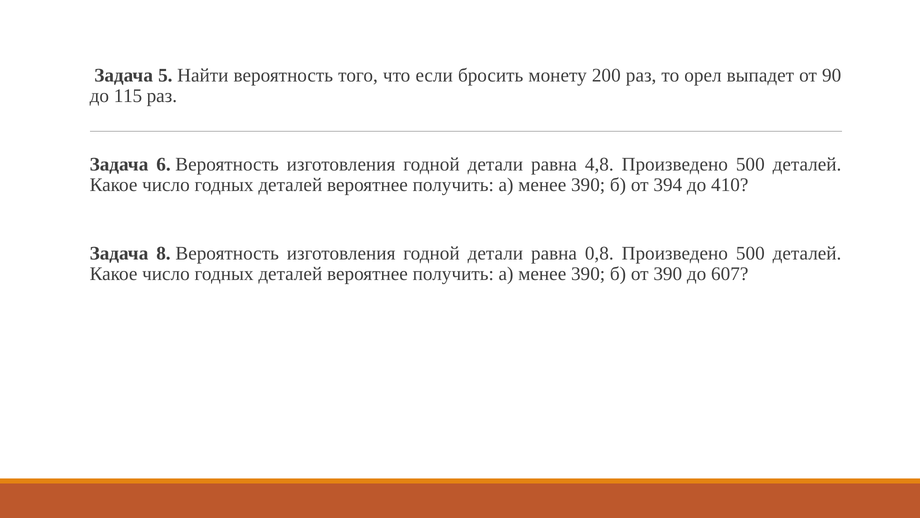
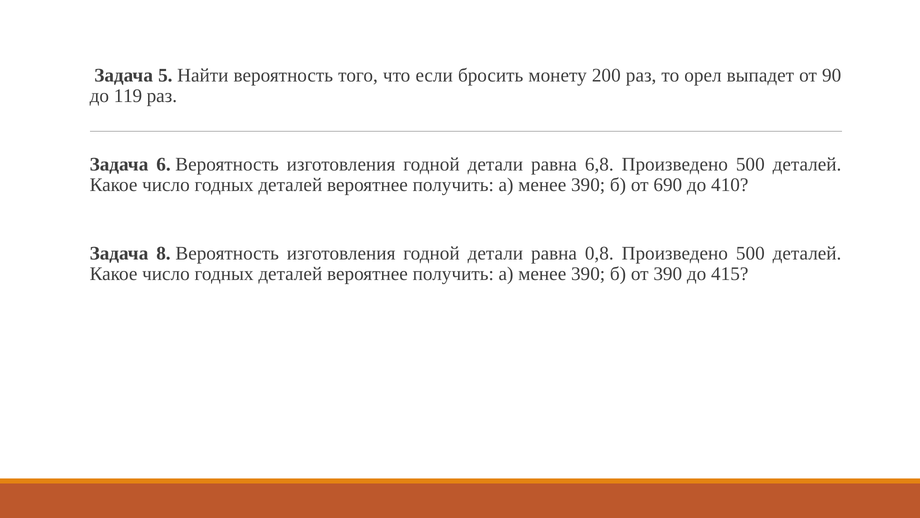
115: 115 -> 119
4,8: 4,8 -> 6,8
394: 394 -> 690
607: 607 -> 415
